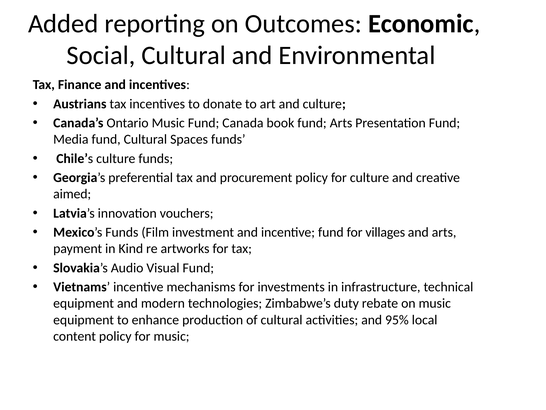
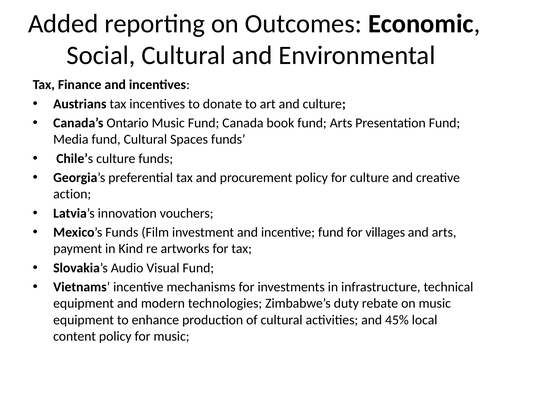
aimed: aimed -> action
95%: 95% -> 45%
